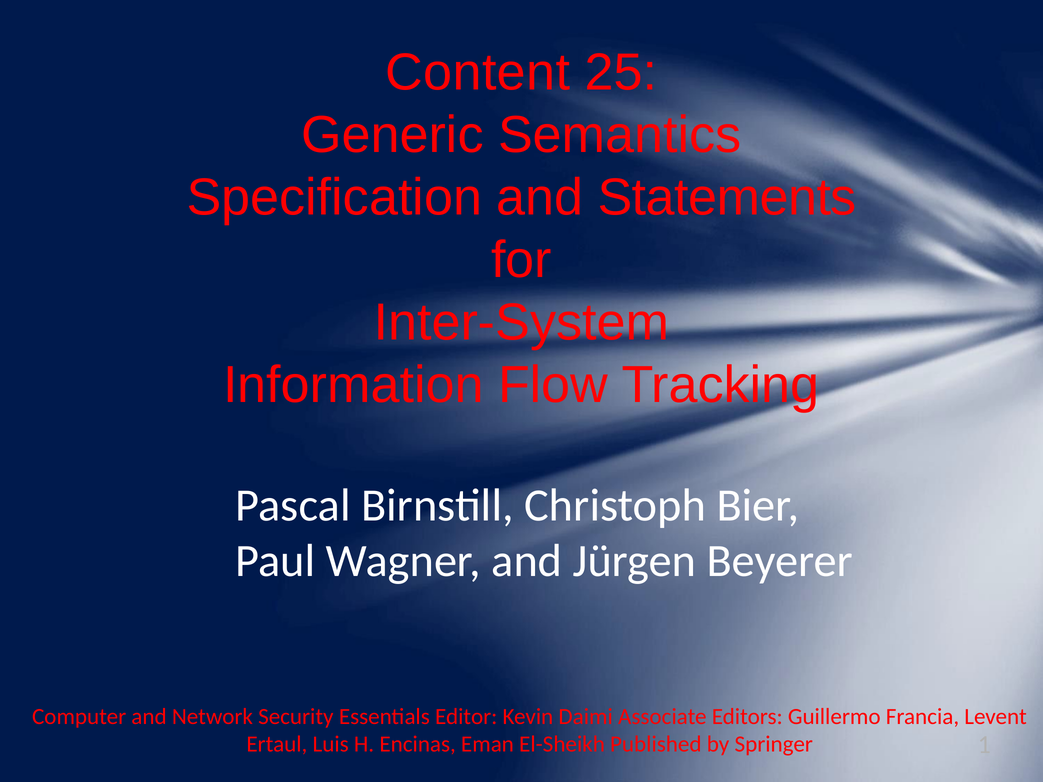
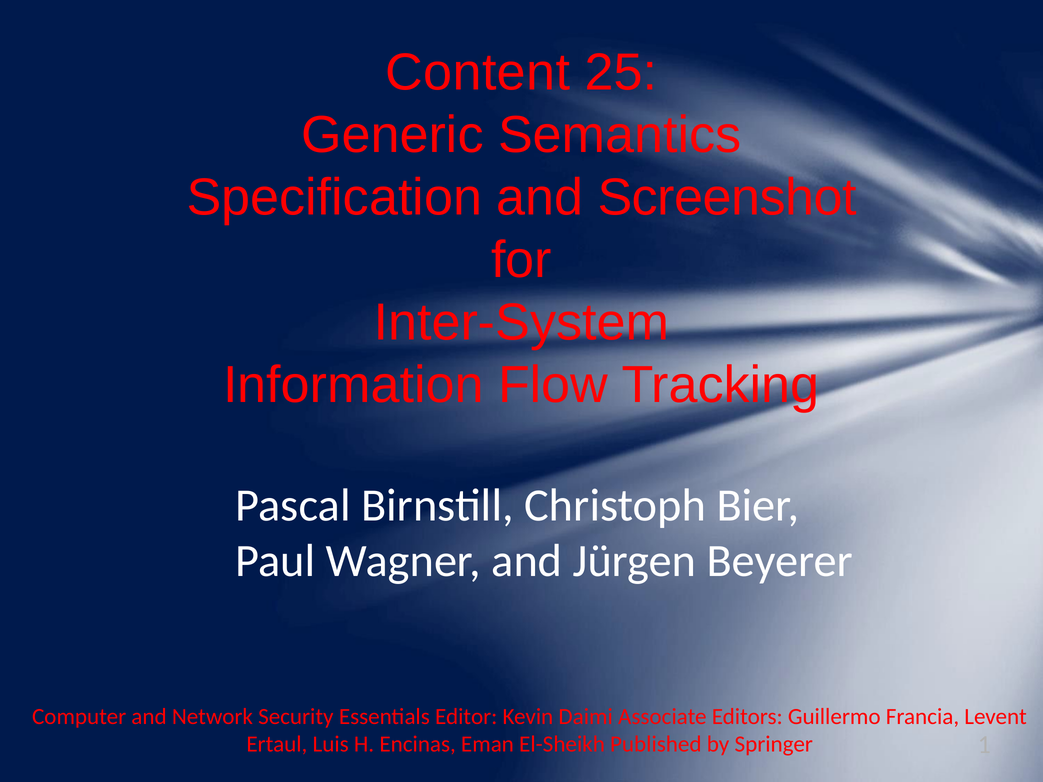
Statements: Statements -> Screenshot
